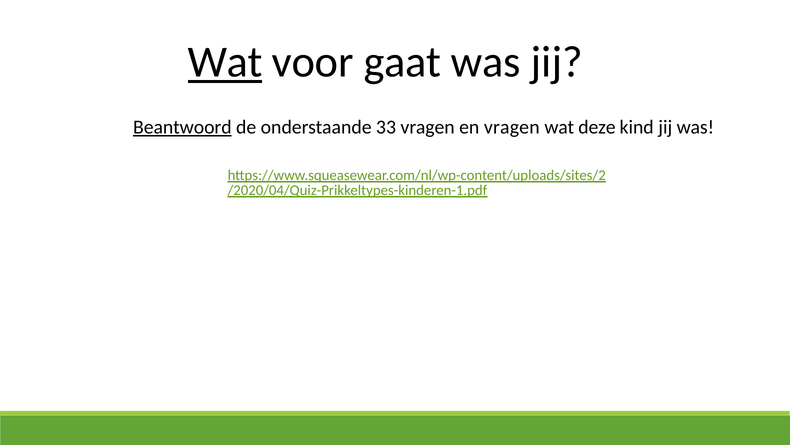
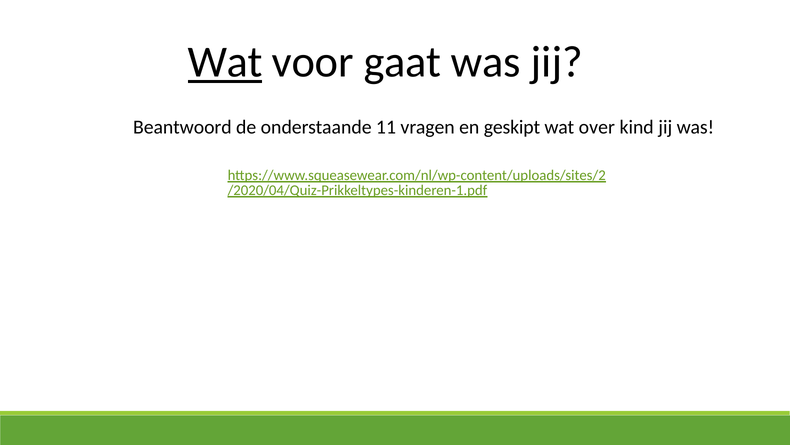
Beantwoord underline: present -> none
33: 33 -> 11
en vragen: vragen -> geskipt
deze: deze -> over
